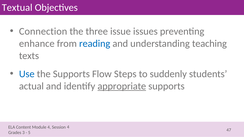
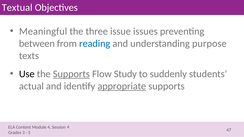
Connection: Connection -> Meaningful
enhance: enhance -> between
teaching: teaching -> purpose
Use colour: blue -> black
Supports at (71, 74) underline: none -> present
Steps: Steps -> Study
